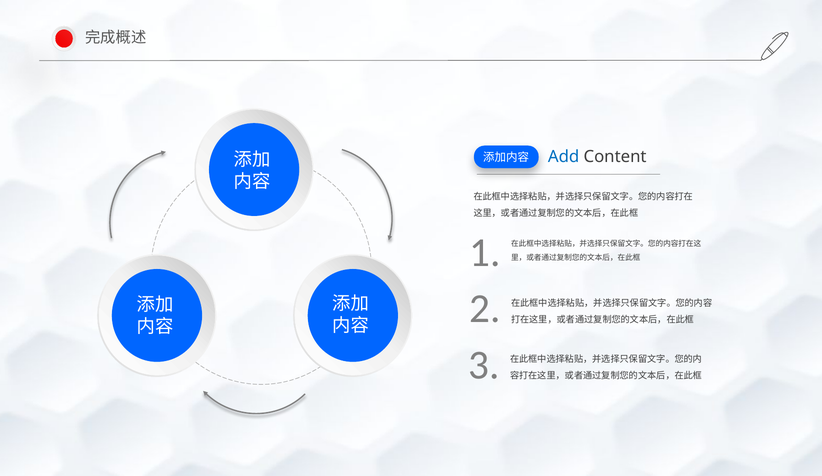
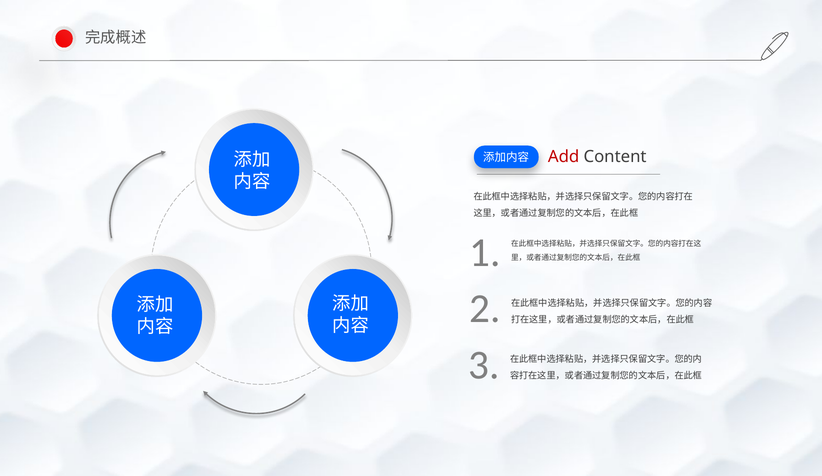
Add colour: blue -> red
